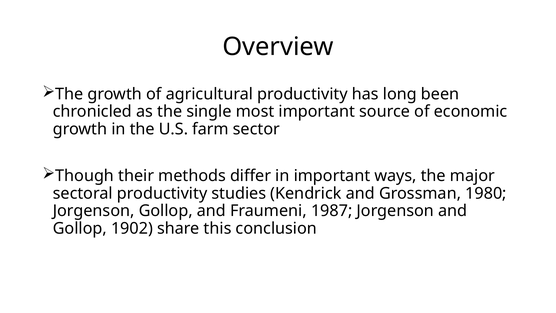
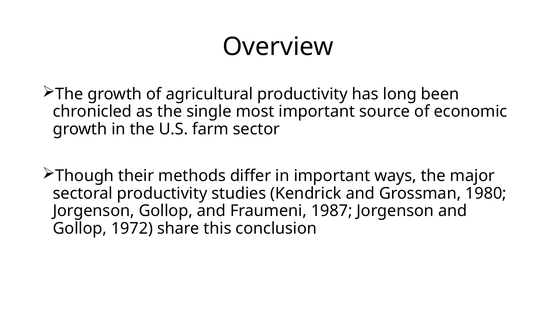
1902: 1902 -> 1972
